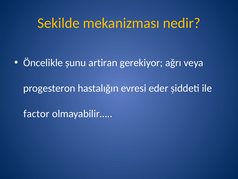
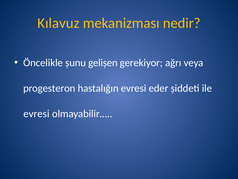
Sekilde: Sekilde -> Kılavuz
artiran: artiran -> gelișen
factor at (36, 113): factor -> evresi
